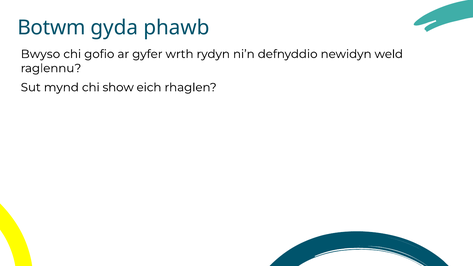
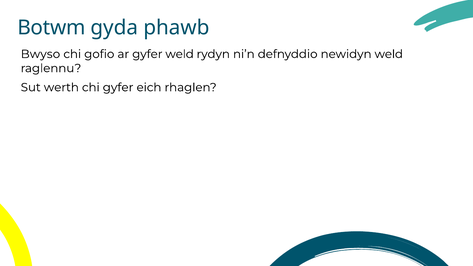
gyfer wrth: wrth -> weld
mynd: mynd -> werth
chi show: show -> gyfer
